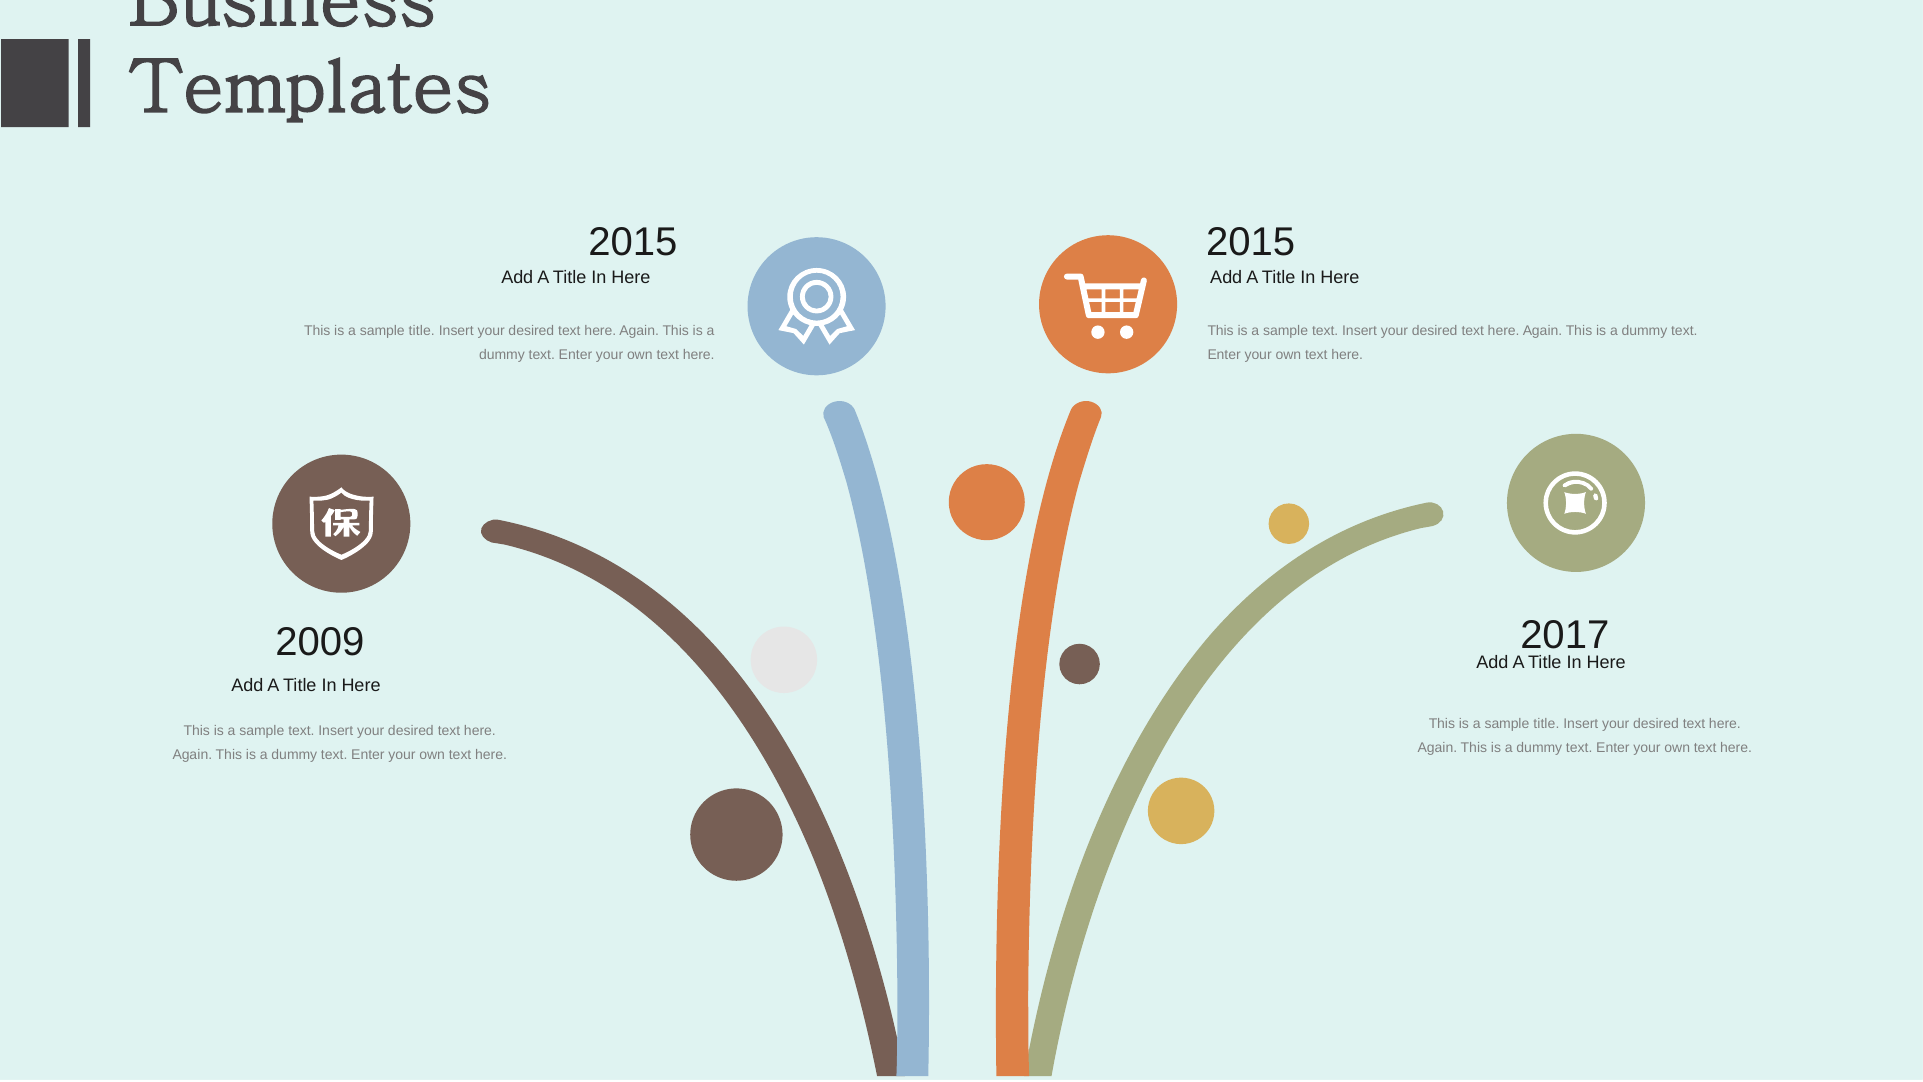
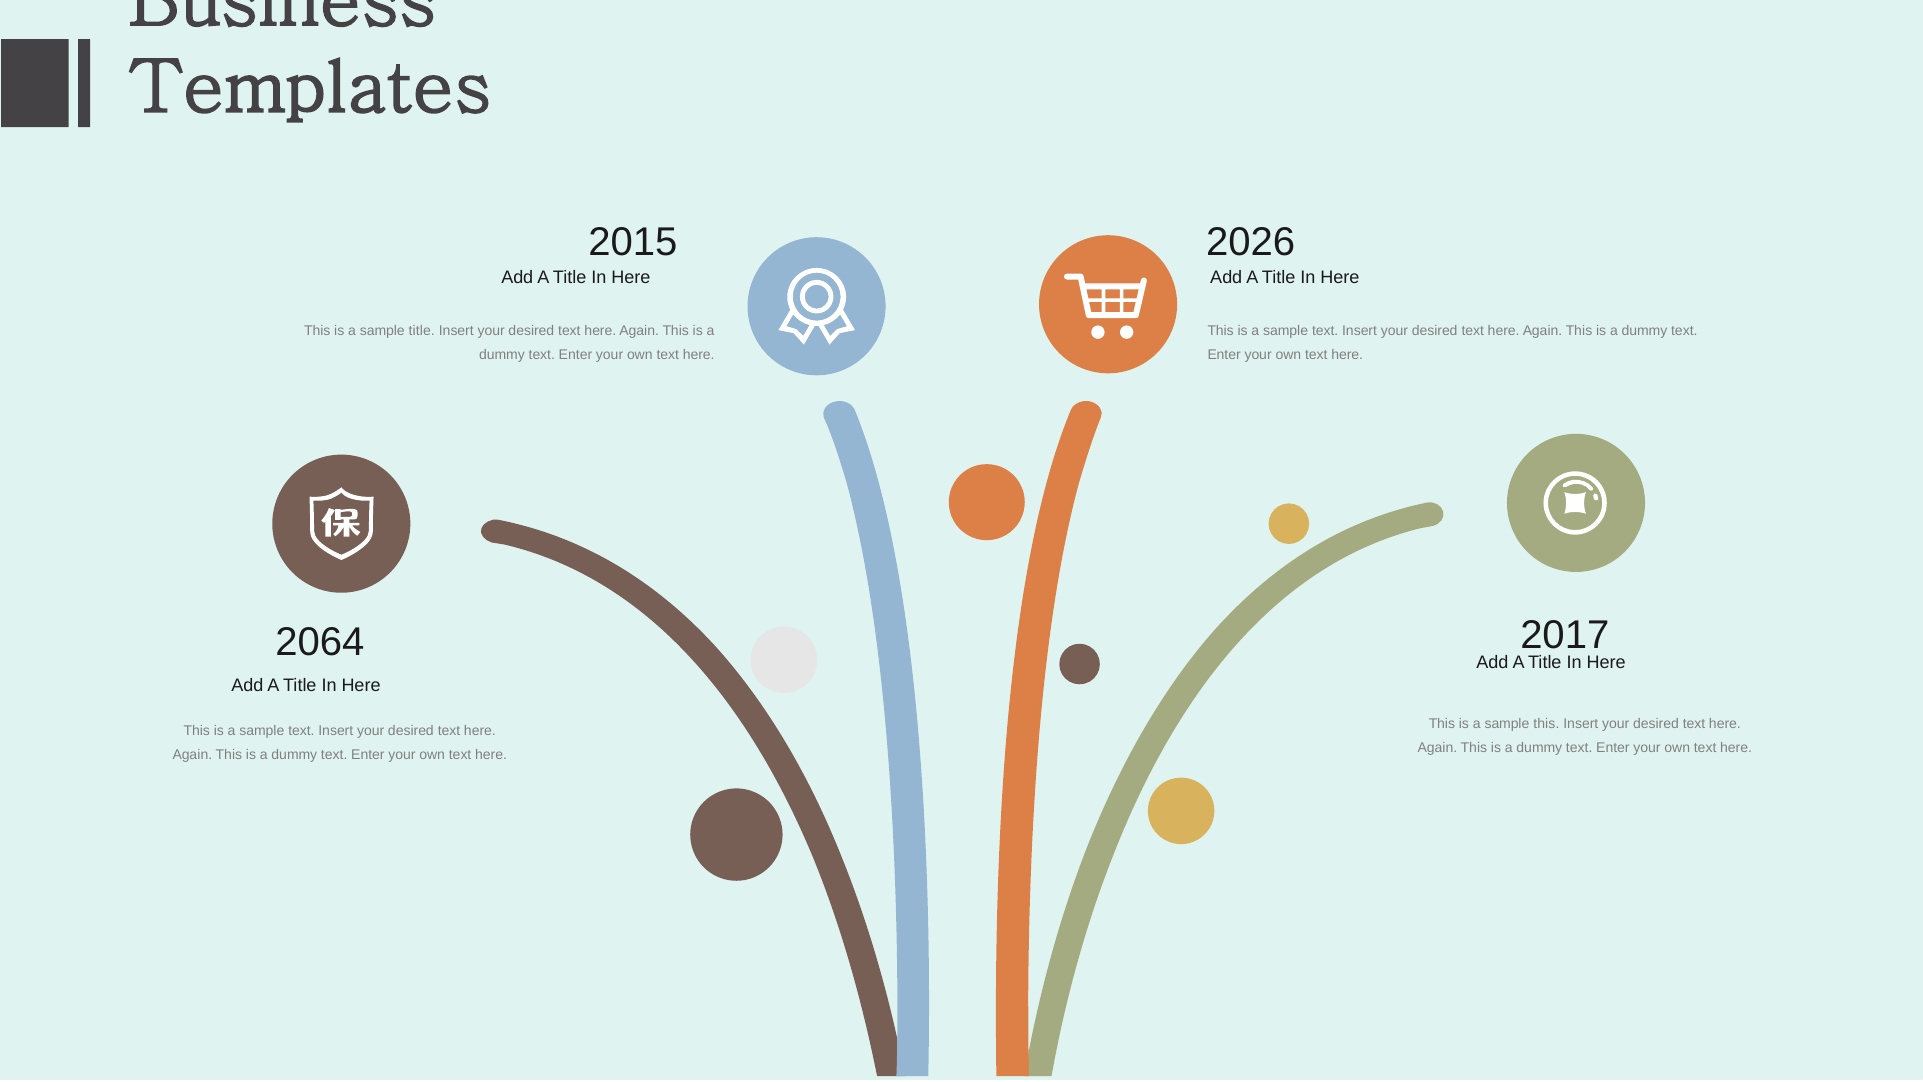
2015 at (1251, 243): 2015 -> 2026
2009: 2009 -> 2064
title at (1546, 723): title -> this
